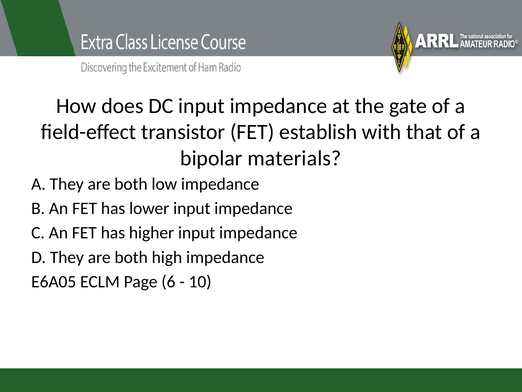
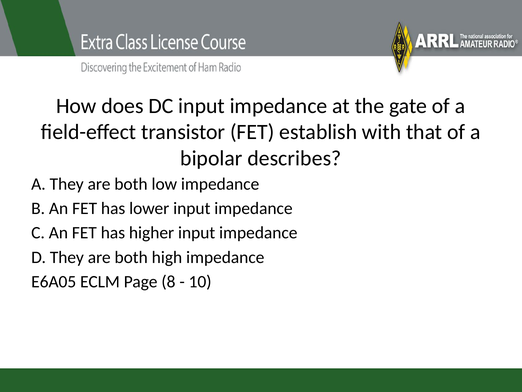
materials: materials -> describes
6: 6 -> 8
